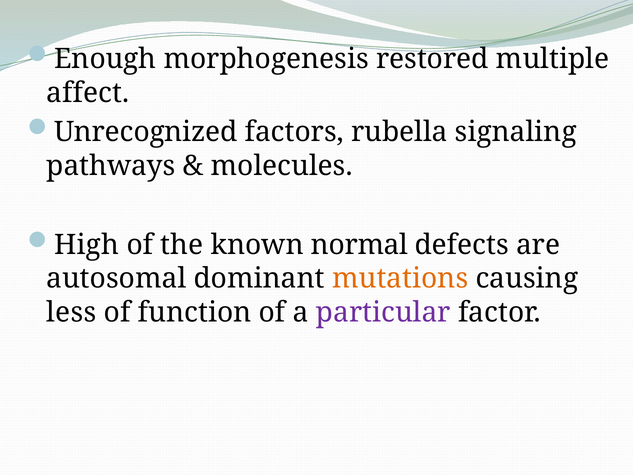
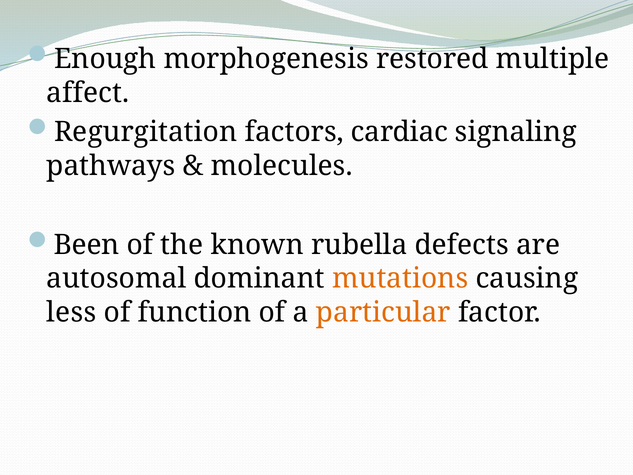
Unrecognized: Unrecognized -> Regurgitation
rubella: rubella -> cardiac
High: High -> Been
normal: normal -> rubella
particular colour: purple -> orange
